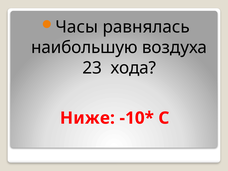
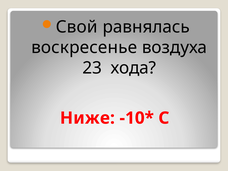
Часы: Часы -> Свой
наибольшую: наибольшую -> воскресенье
